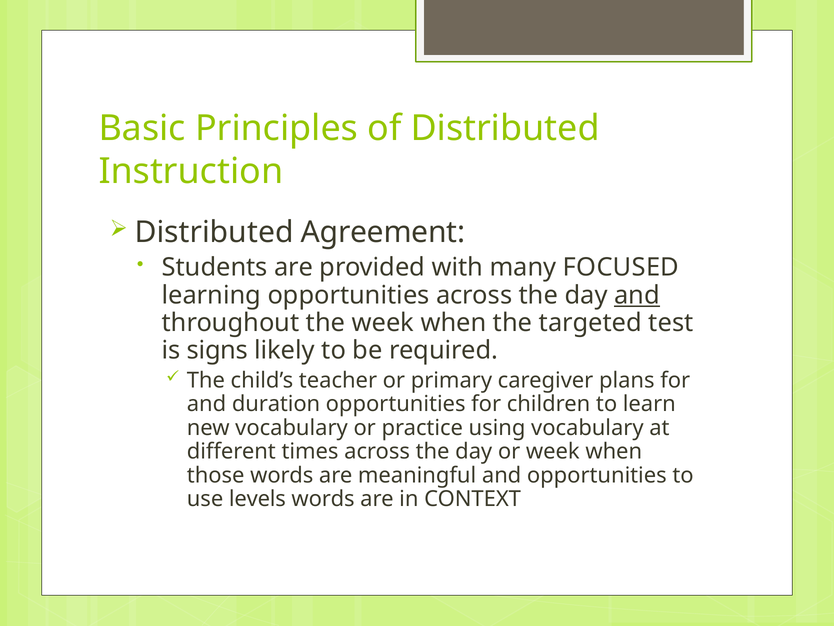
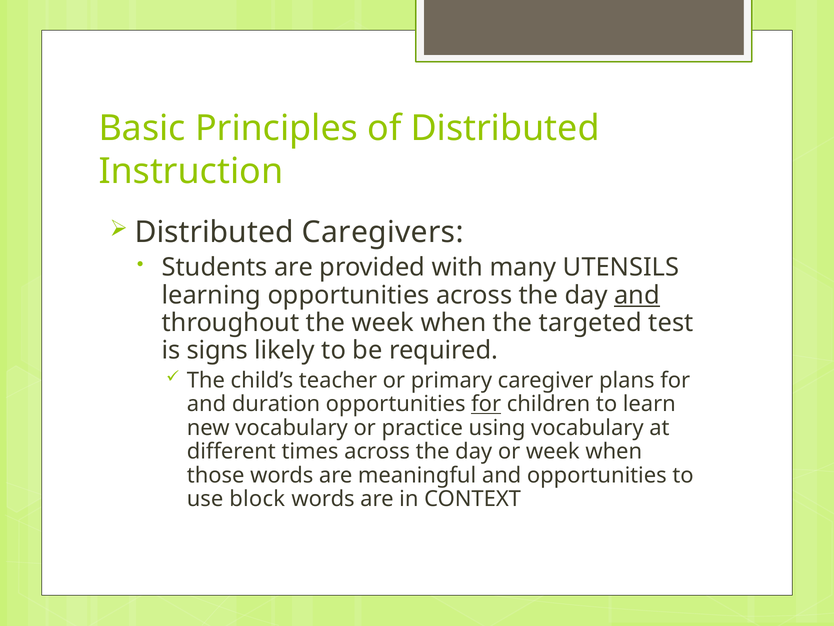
Agreement: Agreement -> Caregivers
FOCUSED: FOCUSED -> UTENSILS
for at (486, 404) underline: none -> present
levels: levels -> block
